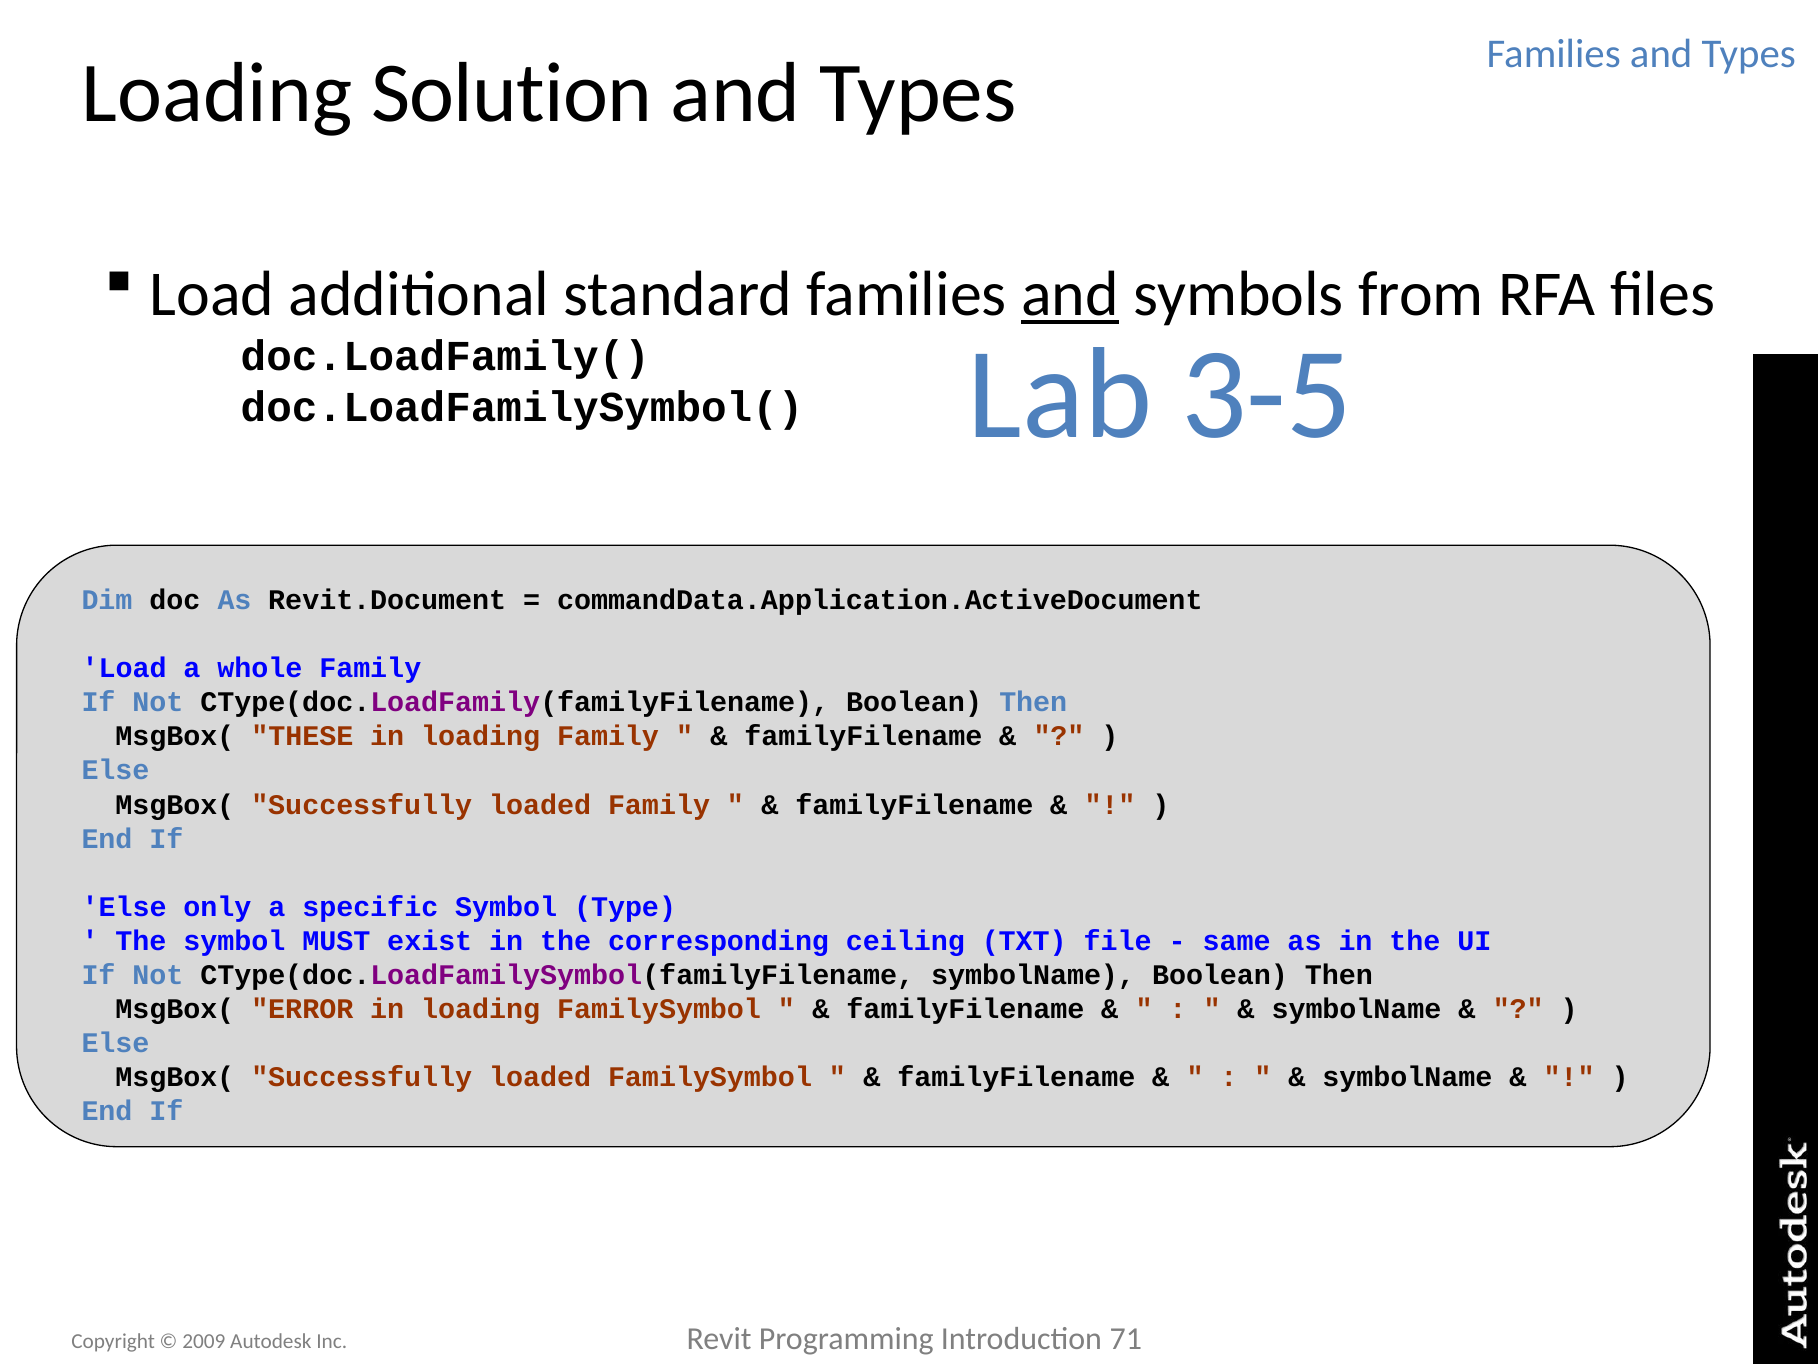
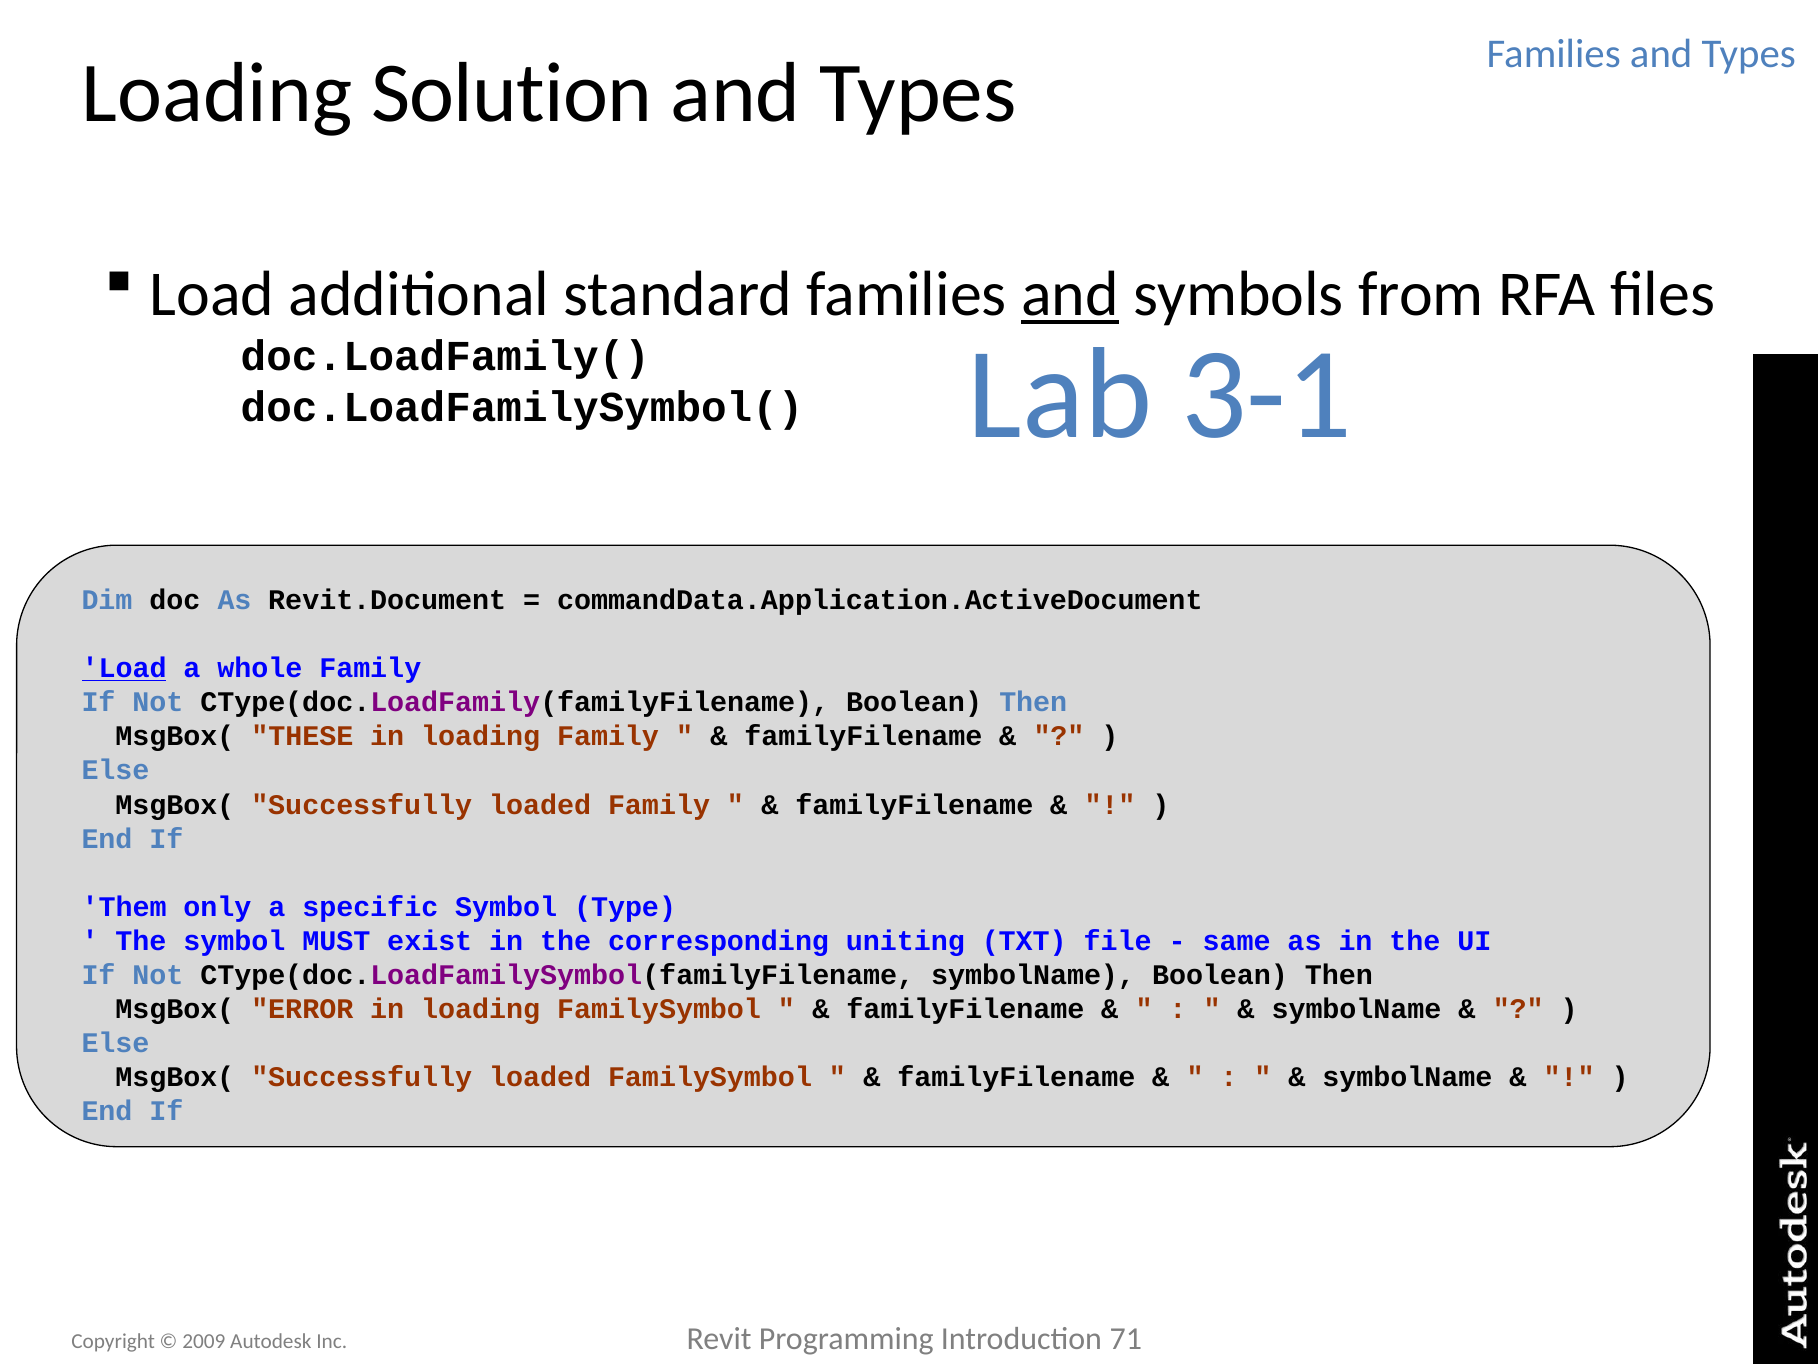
3-5: 3-5 -> 3-1
Load at (124, 668) underline: none -> present
Else at (124, 907): Else -> Them
ceiling: ceiling -> uniting
